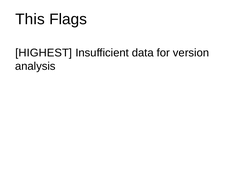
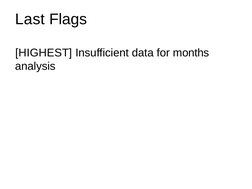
This: This -> Last
version: version -> months
